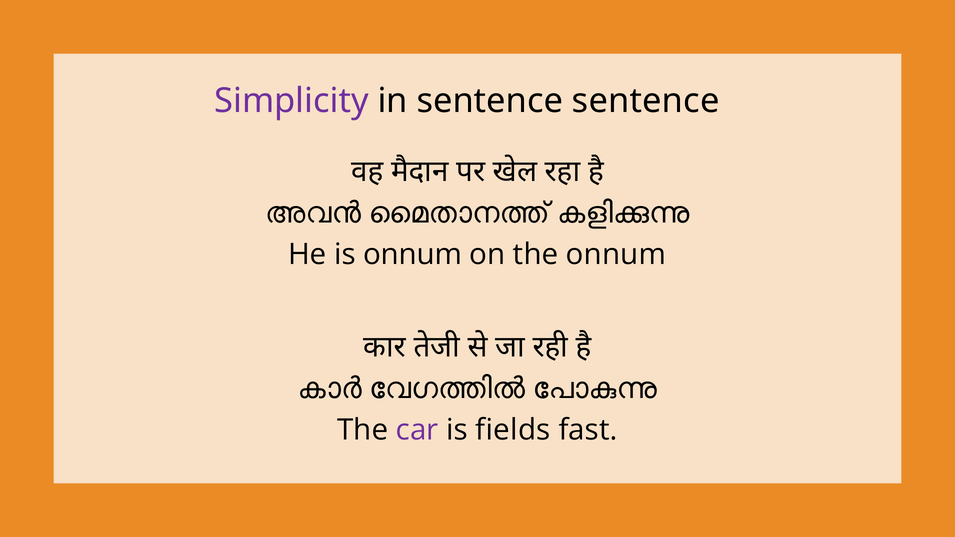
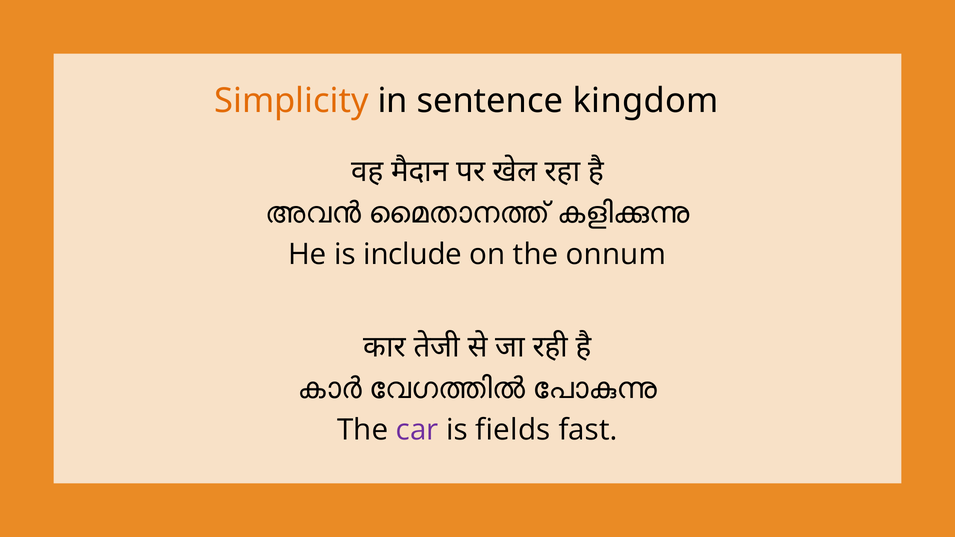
Simplicity colour: purple -> orange
sentence sentence: sentence -> kingdom
is onnum: onnum -> include
